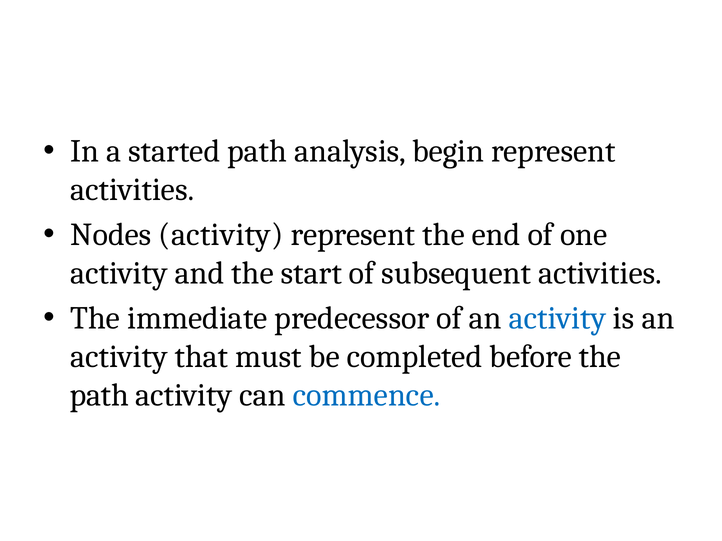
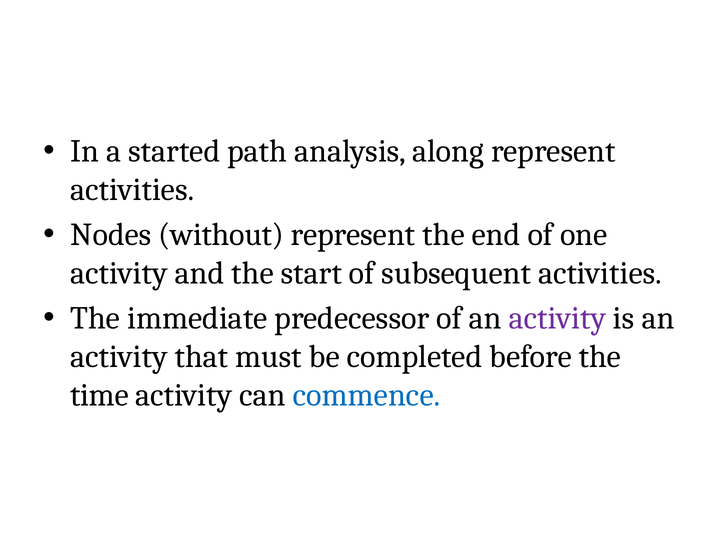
begin: begin -> along
Nodes activity: activity -> without
activity at (557, 319) colour: blue -> purple
path at (99, 396): path -> time
